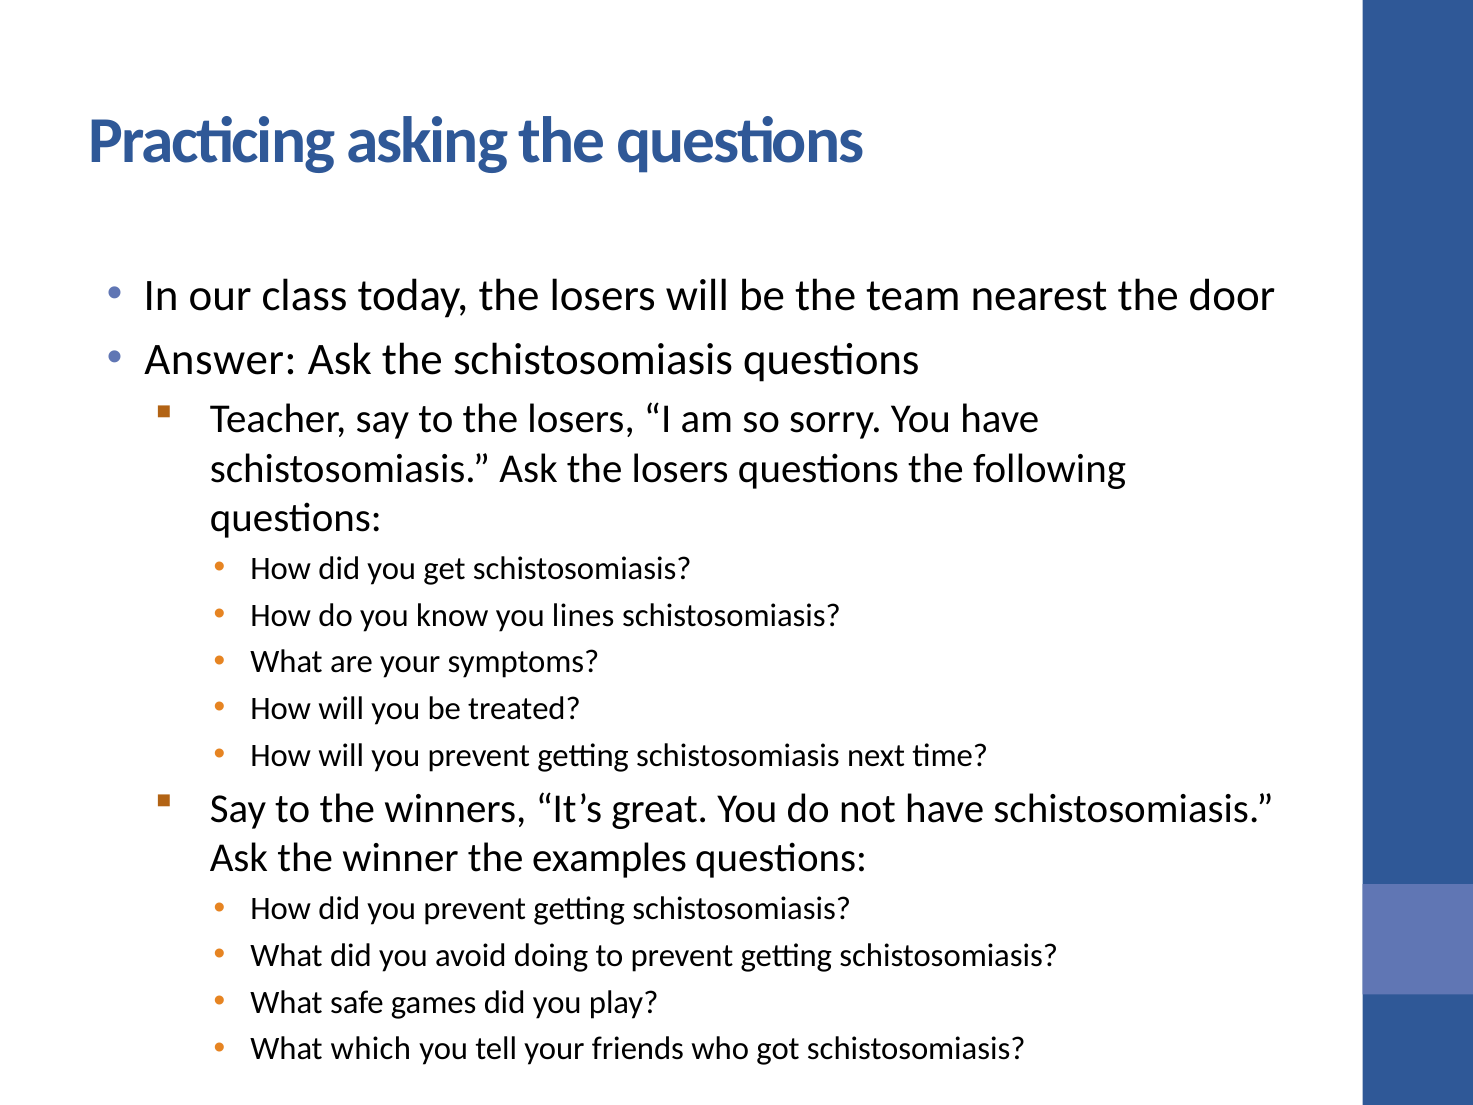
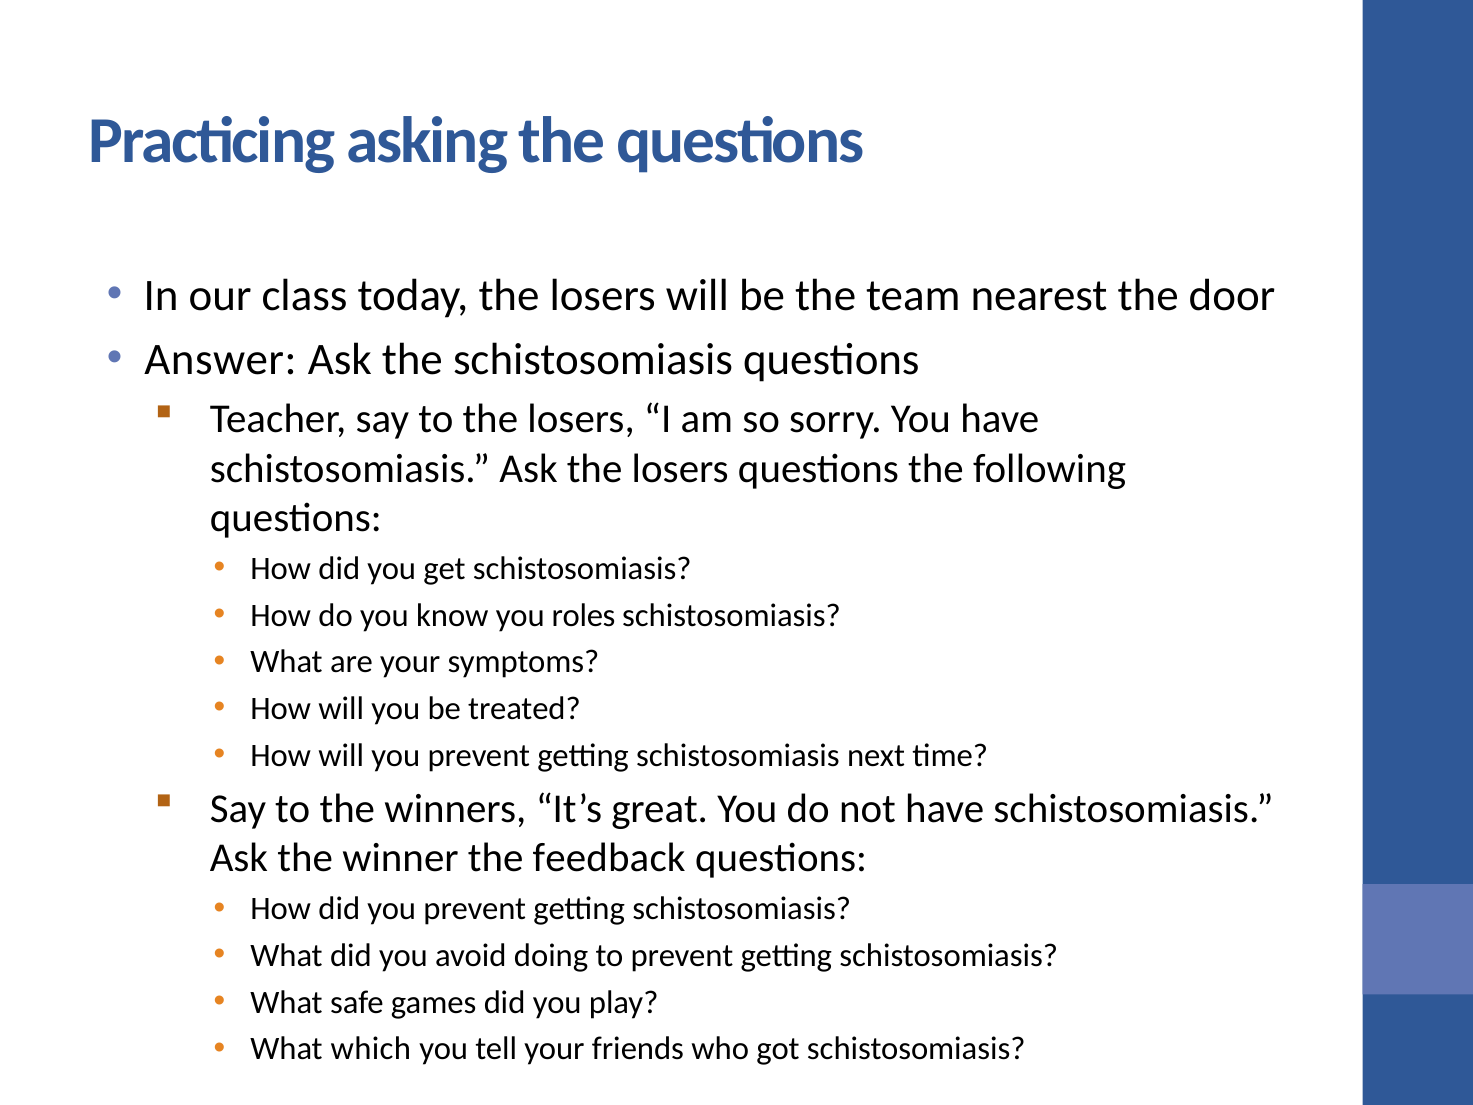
lines: lines -> roles
examples: examples -> feedback
